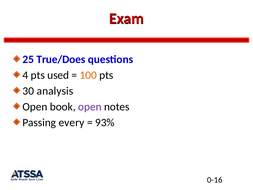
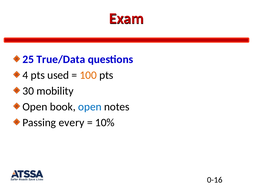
True/Does: True/Does -> True/Data
analysis: analysis -> mobility
open at (90, 107) colour: purple -> blue
93%: 93% -> 10%
